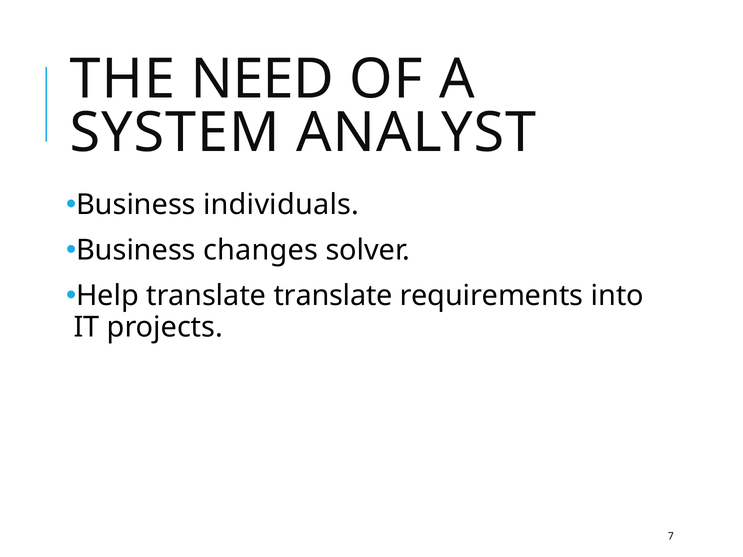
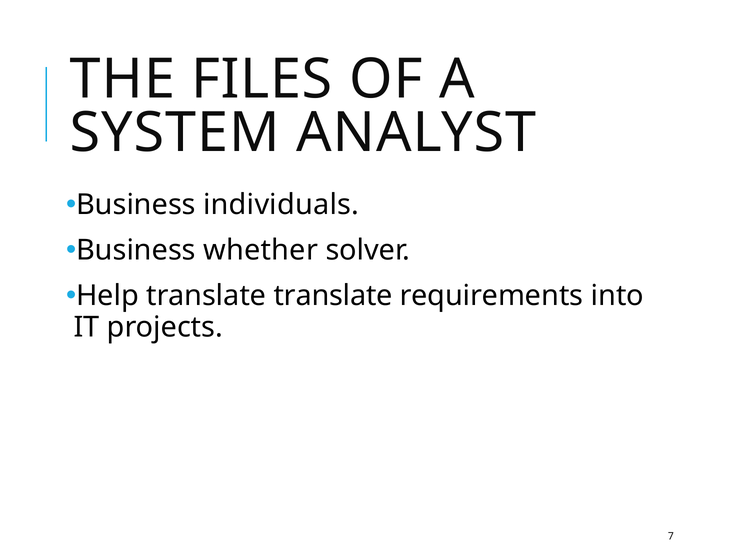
NEED: NEED -> FILES
changes: changes -> whether
